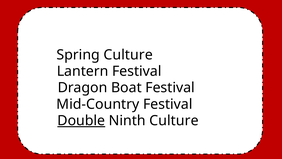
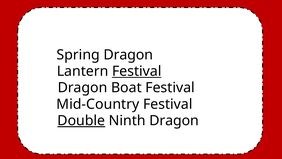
Spring Culture: Culture -> Dragon
Festival at (137, 71) underline: none -> present
Ninth Culture: Culture -> Dragon
